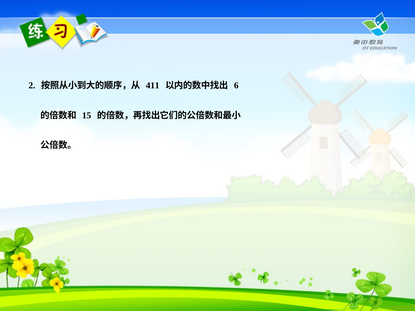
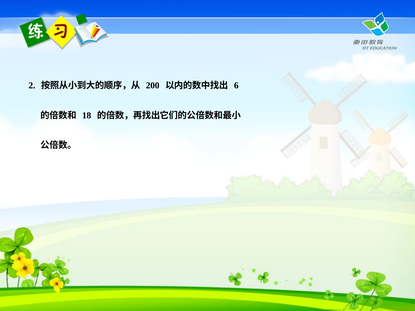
411: 411 -> 200
15: 15 -> 18
